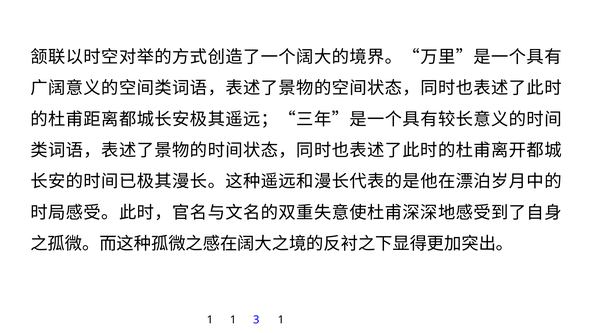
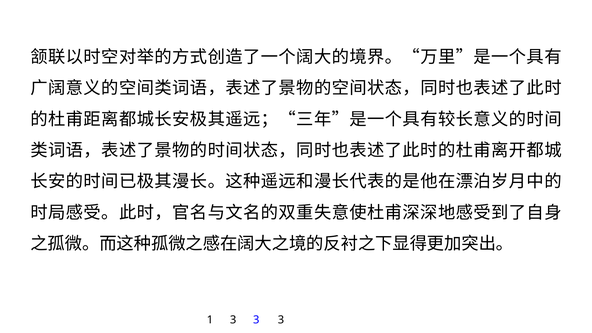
1 1: 1 -> 3
1 at (281, 320): 1 -> 3
